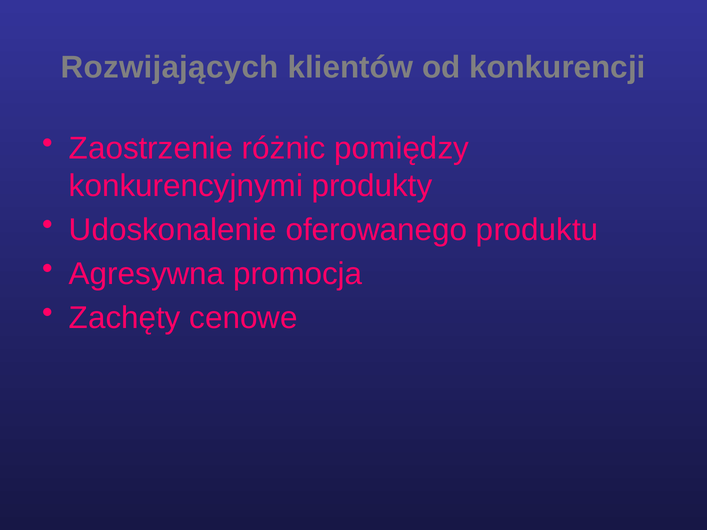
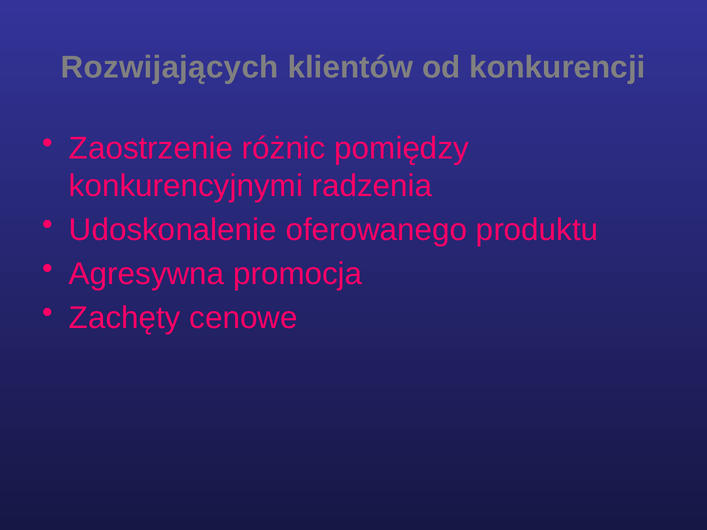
produkty: produkty -> radzenia
